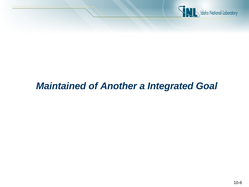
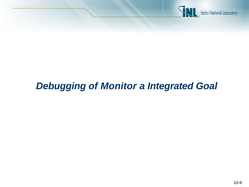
Maintained: Maintained -> Debugging
Another: Another -> Monitor
